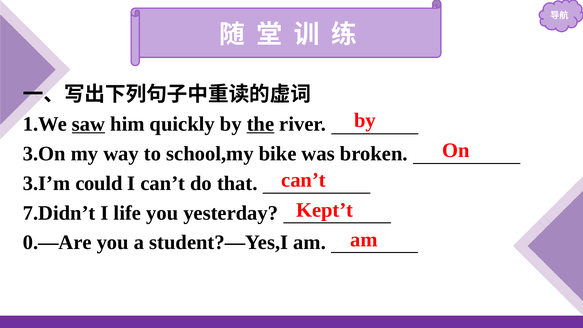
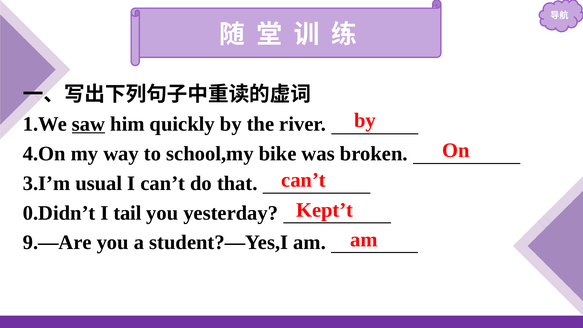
the underline: present -> none
3.On: 3.On -> 4.On
could: could -> usual
7.Didn’t: 7.Didn’t -> 0.Didn’t
life: life -> tail
0.—Are: 0.—Are -> 9.—Are
